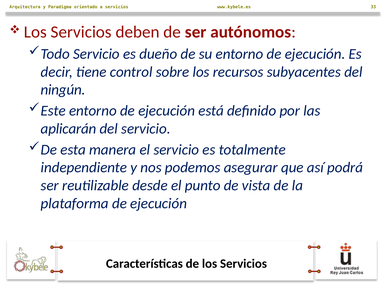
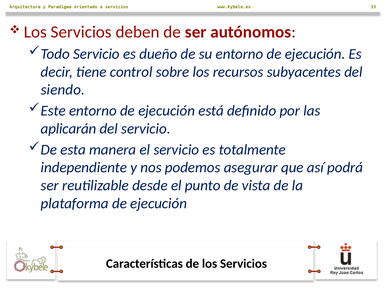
ningún: ningún -> siendo
